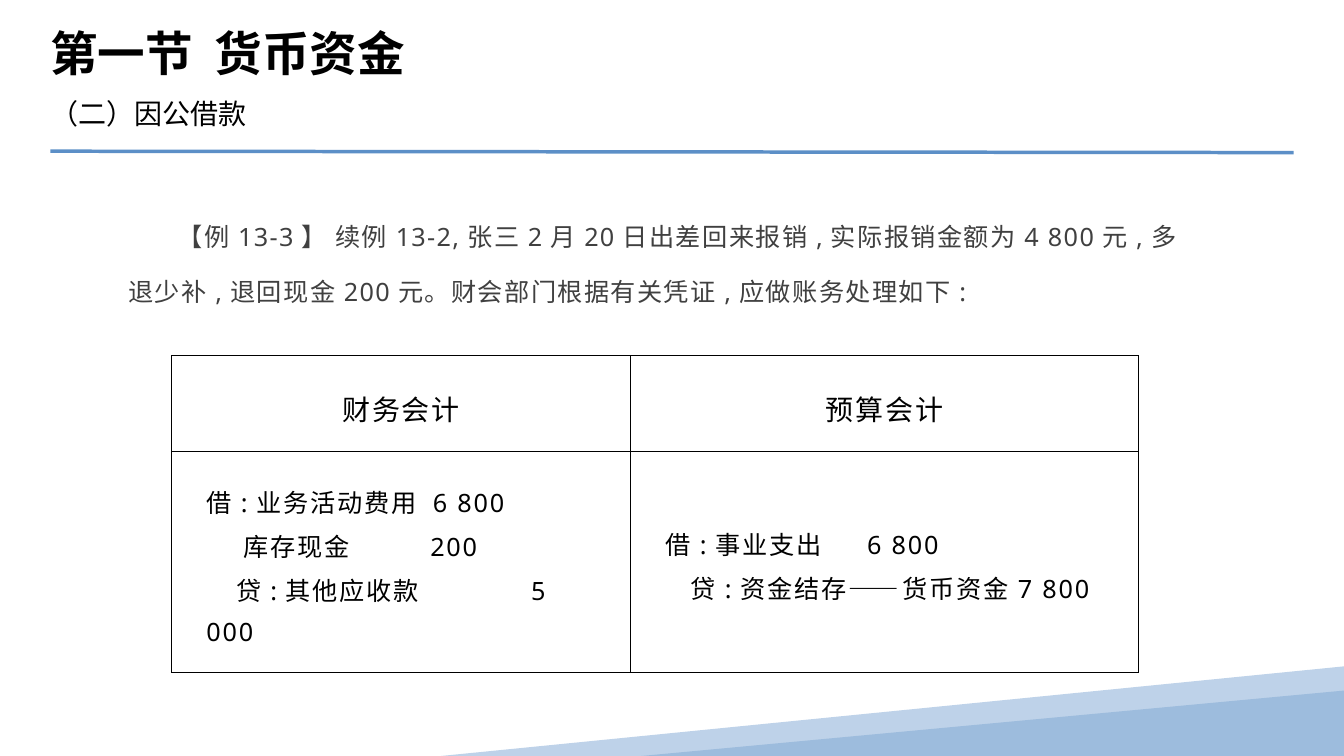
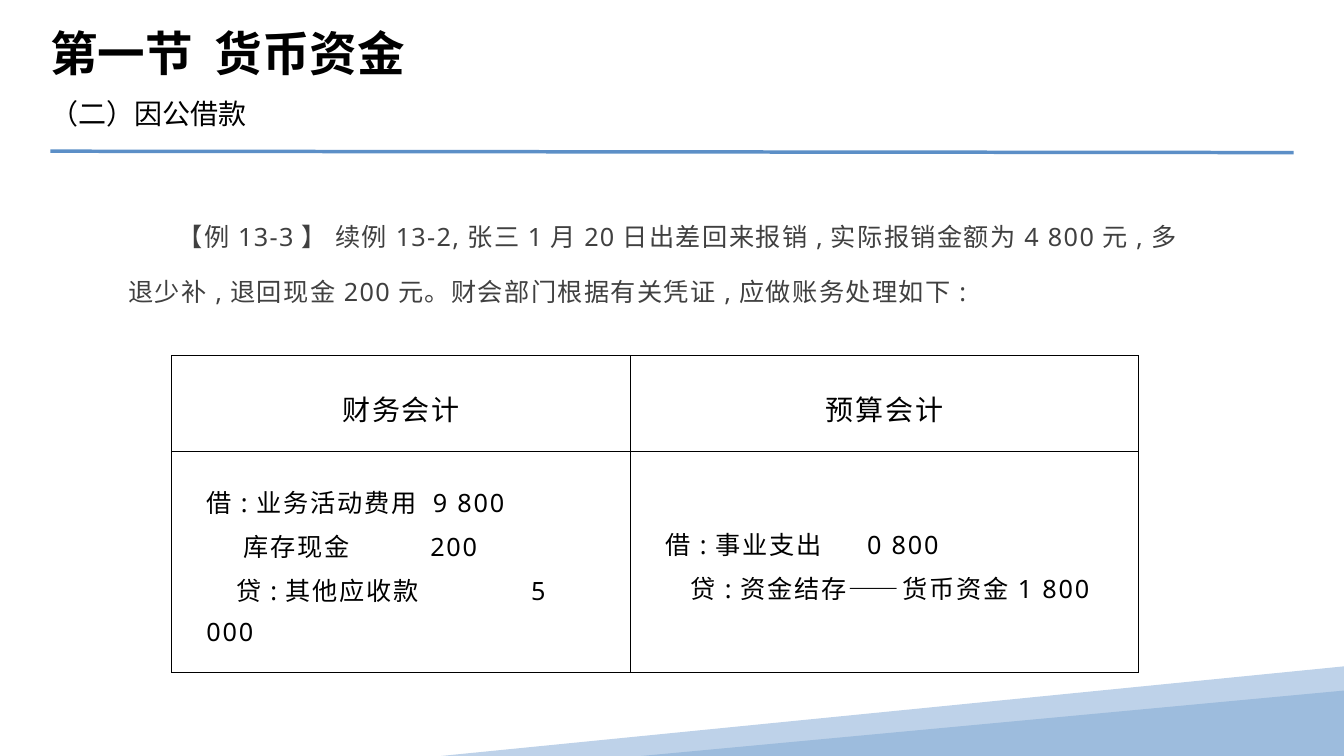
2 at (535, 238): 2 -> 1
6 at (440, 504): 6 -> 9
6 at (874, 546): 6 -> 0
7 at (1025, 590): 7 -> 1
